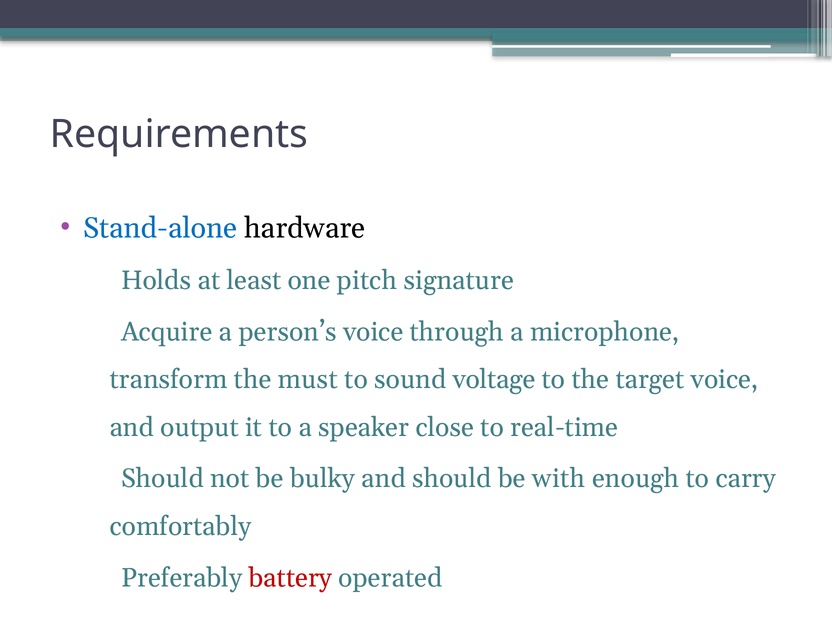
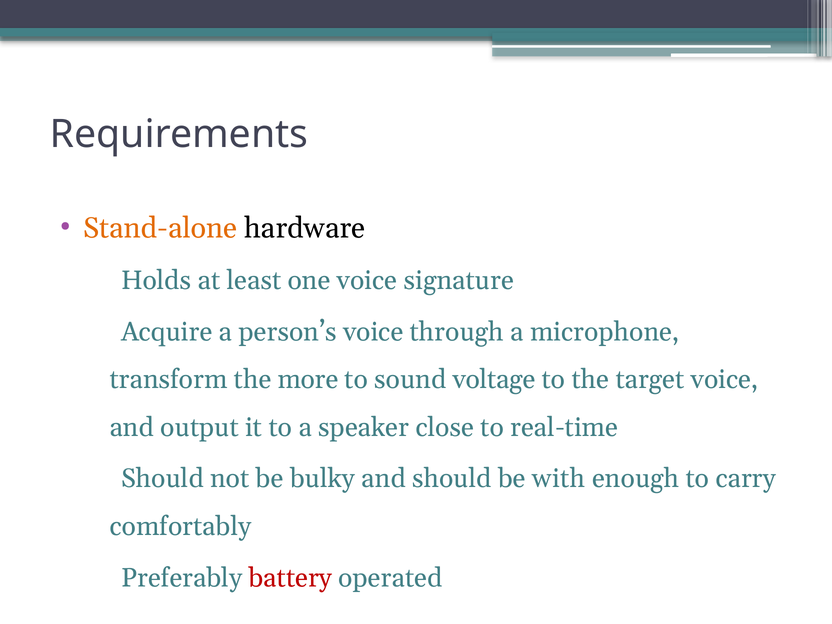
Stand-alone colour: blue -> orange
one pitch: pitch -> voice
must: must -> more
